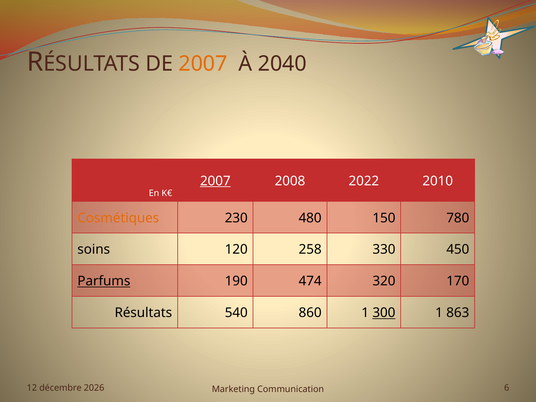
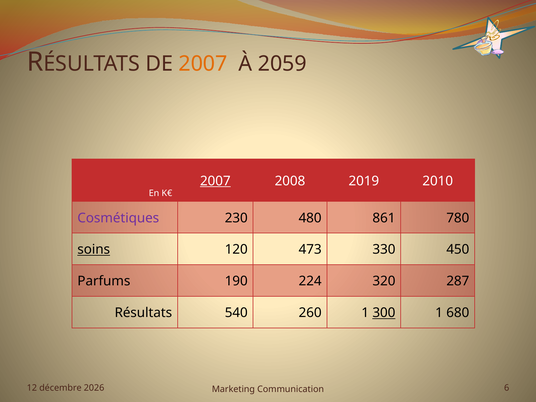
2040: 2040 -> 2059
2022: 2022 -> 2019
Cosmétiques colour: orange -> purple
150: 150 -> 861
soins underline: none -> present
258: 258 -> 473
Parfums underline: present -> none
474: 474 -> 224
170: 170 -> 287
860: 860 -> 260
863: 863 -> 680
